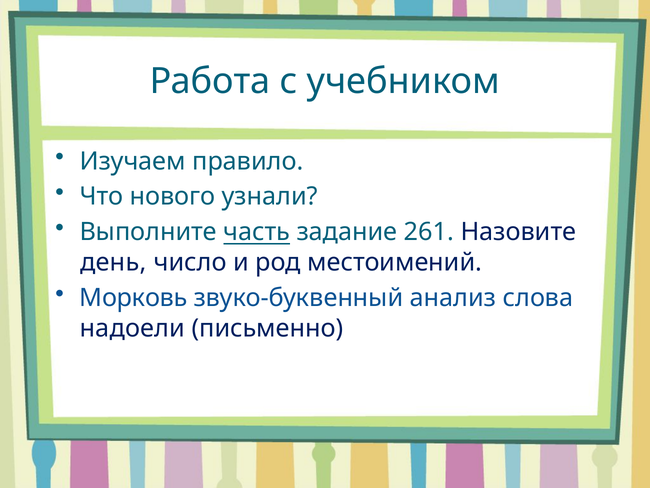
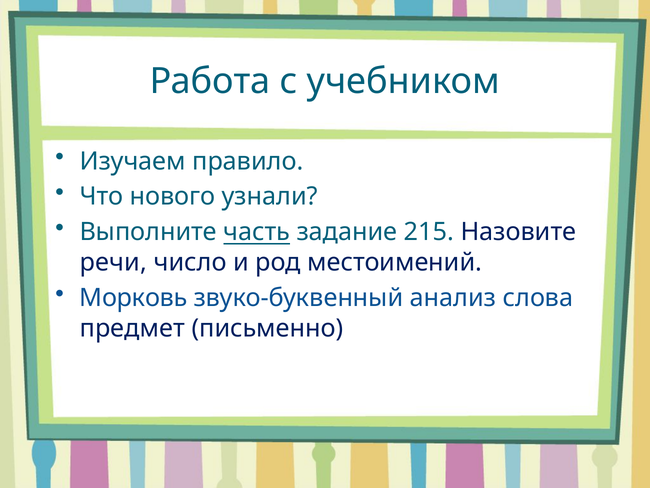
261: 261 -> 215
день: день -> речи
надоели: надоели -> предмет
